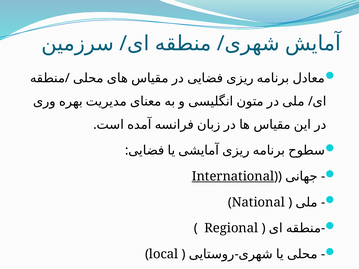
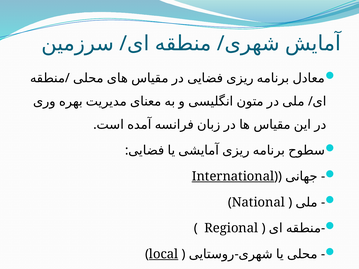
local underline: none -> present
